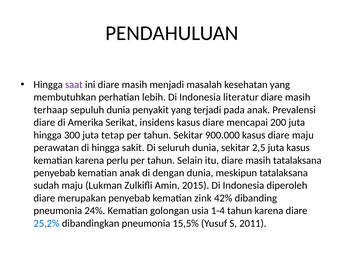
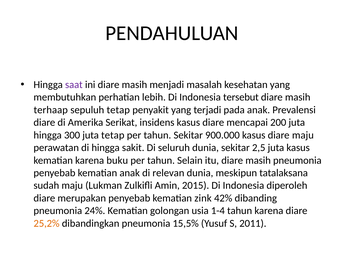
literatur: literatur -> tersebut
sepuluh dunia: dunia -> tetap
perlu: perlu -> buku
masih tatalaksana: tatalaksana -> pneumonia
dengan: dengan -> relevan
25,2% colour: blue -> orange
